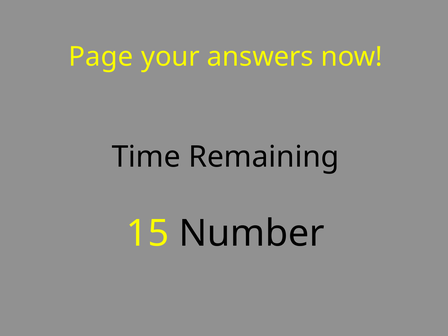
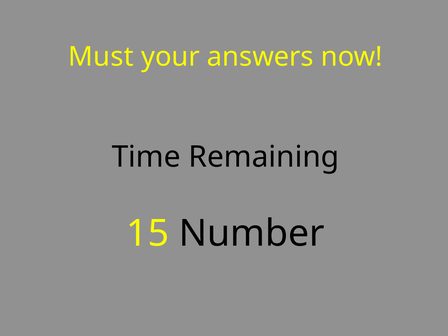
Page: Page -> Must
